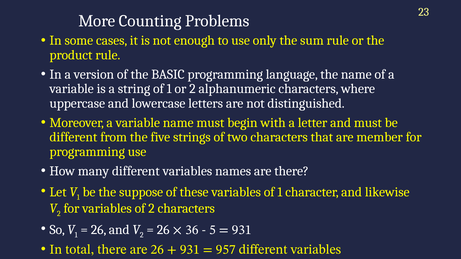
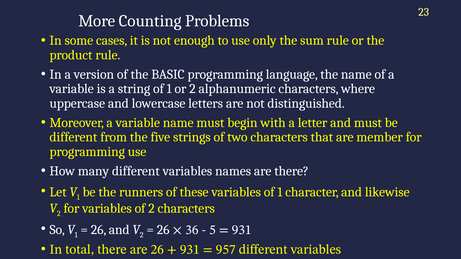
suppose: suppose -> runners
